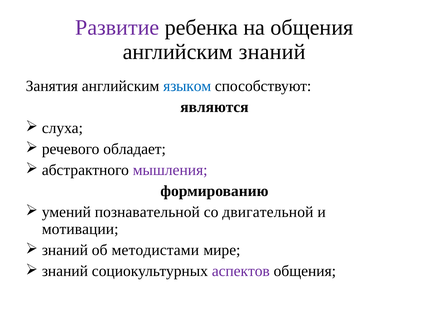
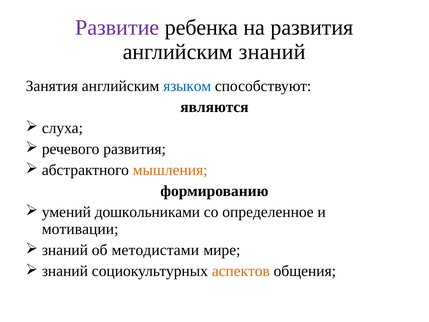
на общения: общения -> развития
обладает at (135, 149): обладает -> развития
мышления colour: purple -> orange
познавательной: познавательной -> дошкольниками
двигательной: двигательной -> определенное
аспектов colour: purple -> orange
